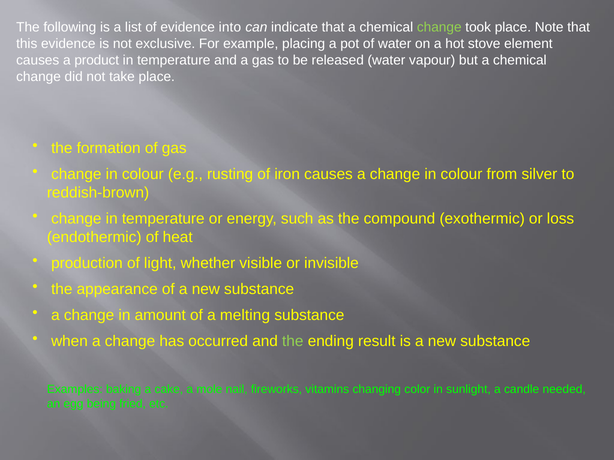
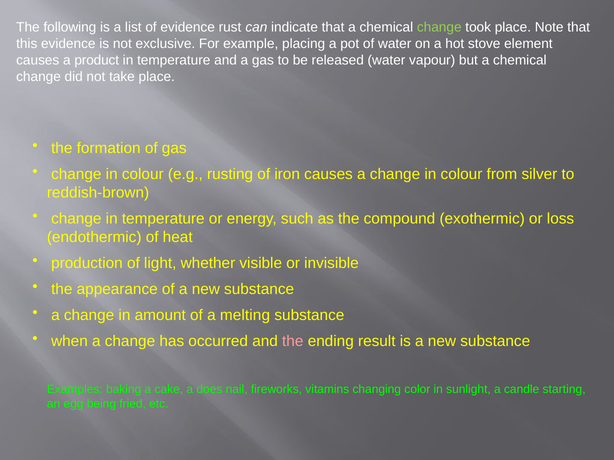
into: into -> rust
the at (293, 342) colour: light green -> pink
mole: mole -> does
needed: needed -> starting
